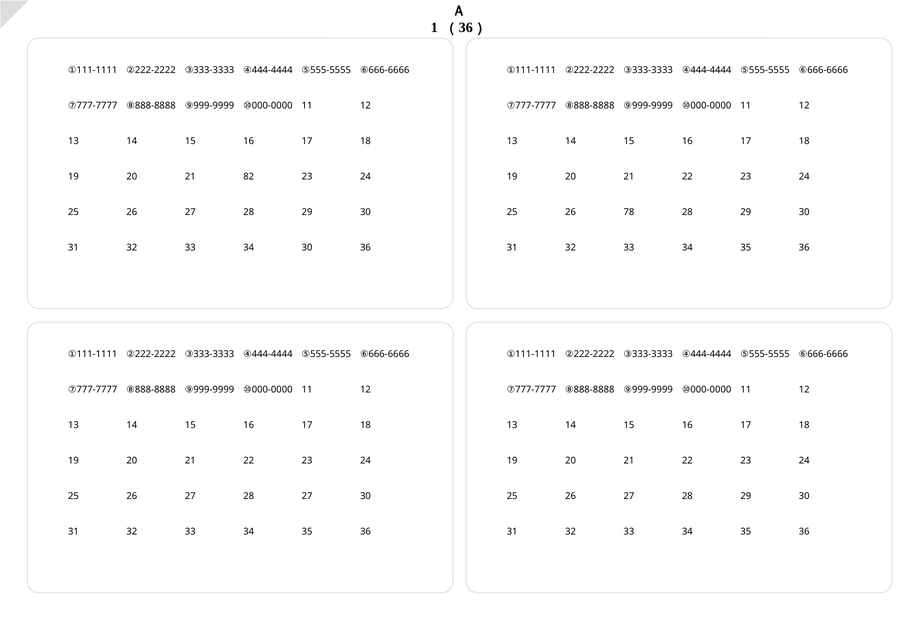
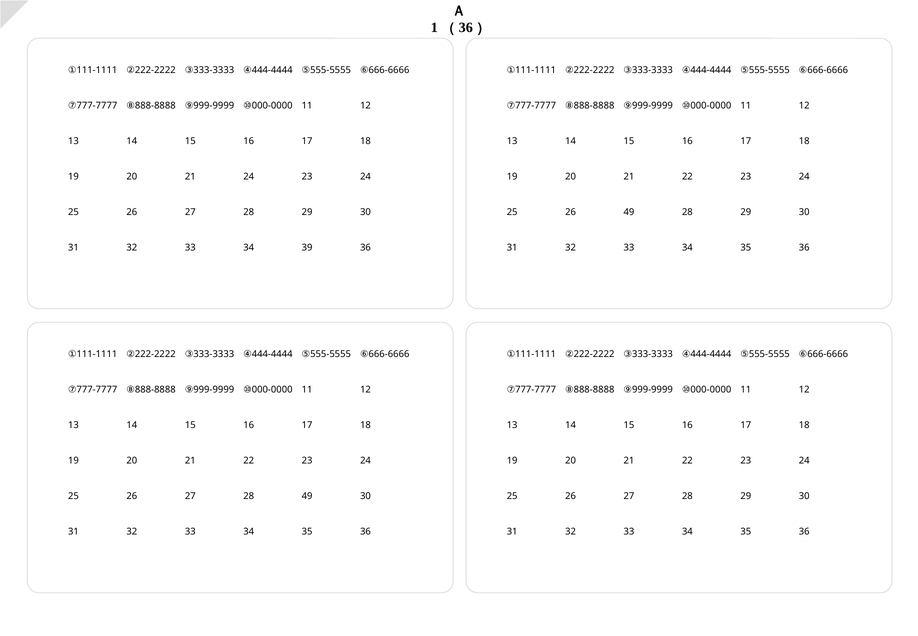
21 82: 82 -> 24
26 78: 78 -> 49
34 30: 30 -> 39
28 27: 27 -> 49
